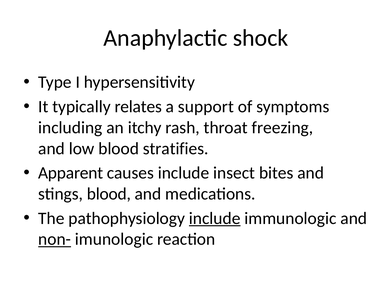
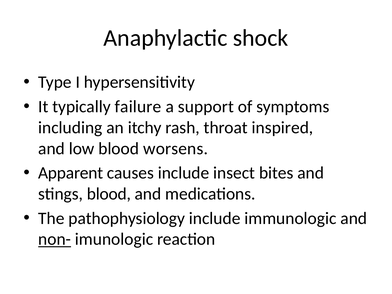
relates: relates -> failure
freezing: freezing -> inspired
stratifies: stratifies -> worsens
include at (215, 218) underline: present -> none
